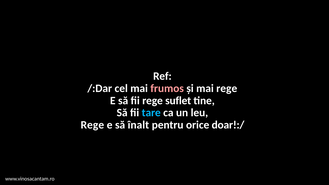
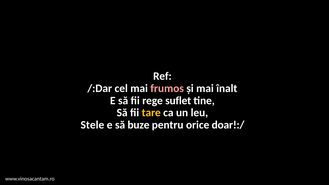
mai rege: rege -> înalt
tare colour: light blue -> yellow
Rege at (92, 125): Rege -> Stele
înalt: înalt -> buze
